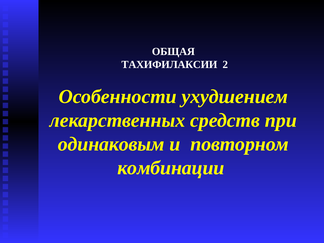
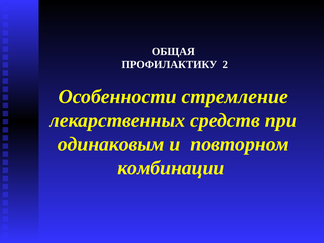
ТАХИФИЛАКСИИ: ТАХИФИЛАКСИИ -> ПРОФИЛАКТИКУ
ухудшением: ухудшением -> стремление
